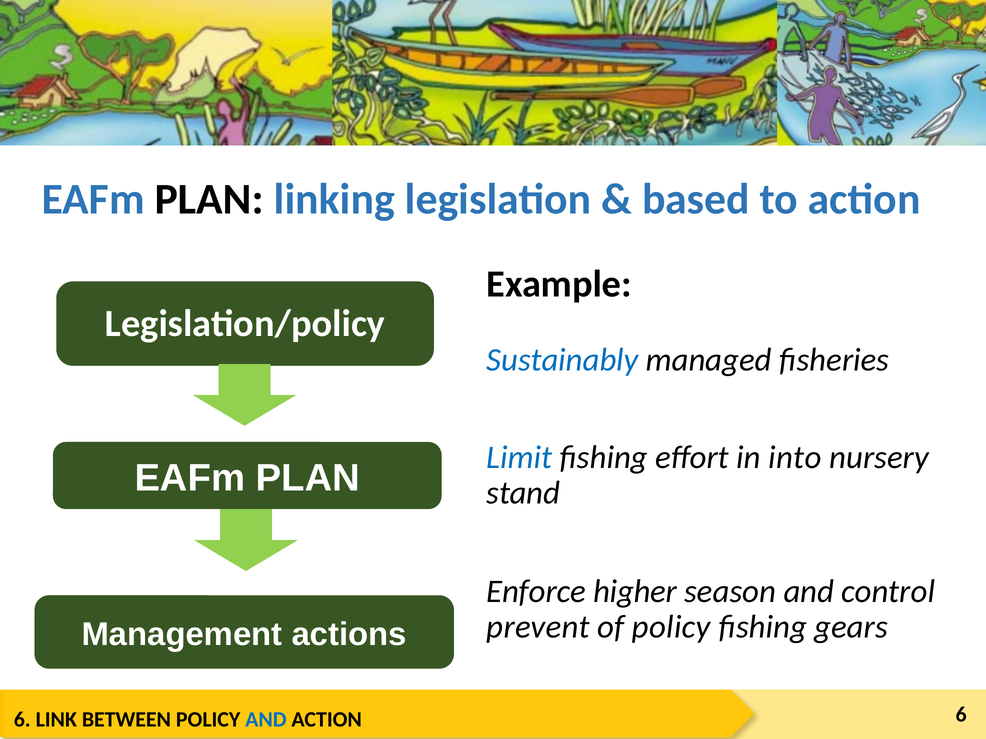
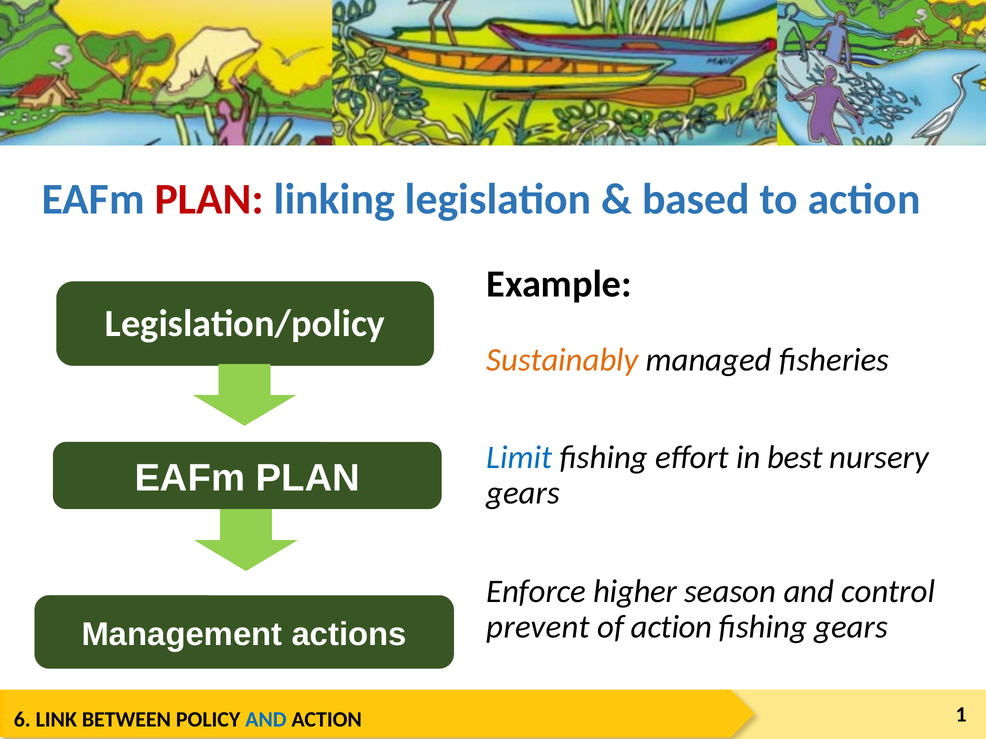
PLAN at (209, 199) colour: black -> red
Sustainably colour: blue -> orange
into: into -> best
stand at (523, 493): stand -> gears
of policy: policy -> action
ACTION 6: 6 -> 1
